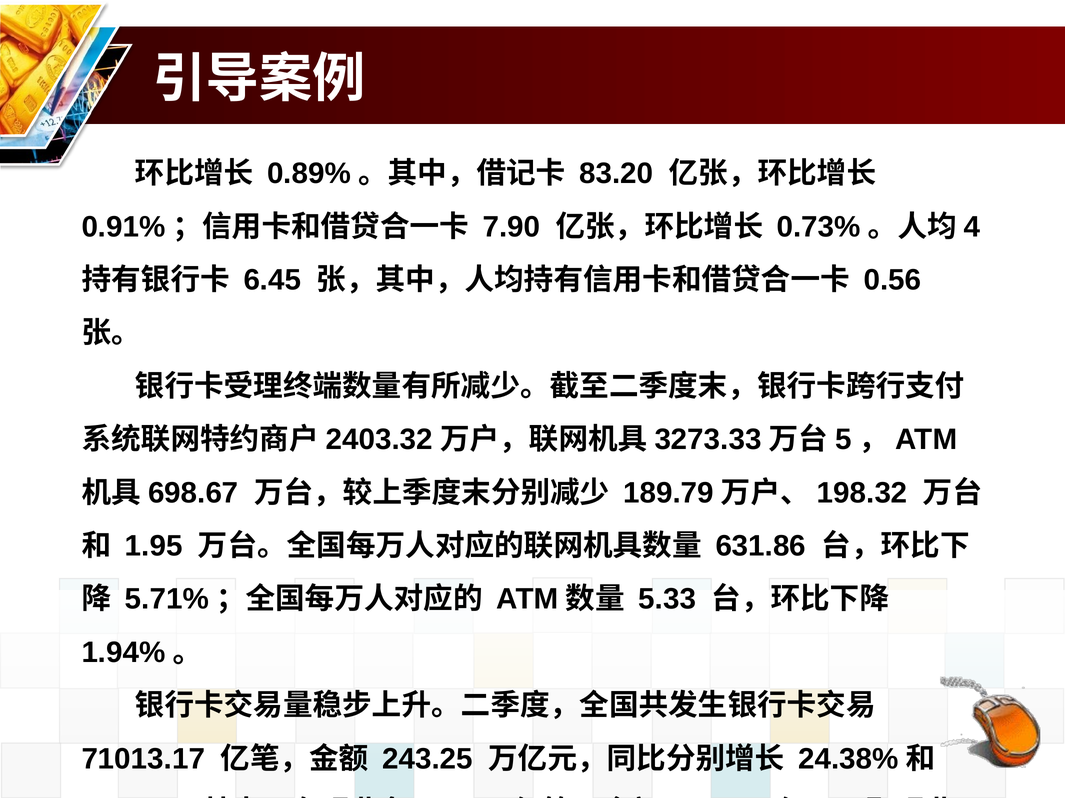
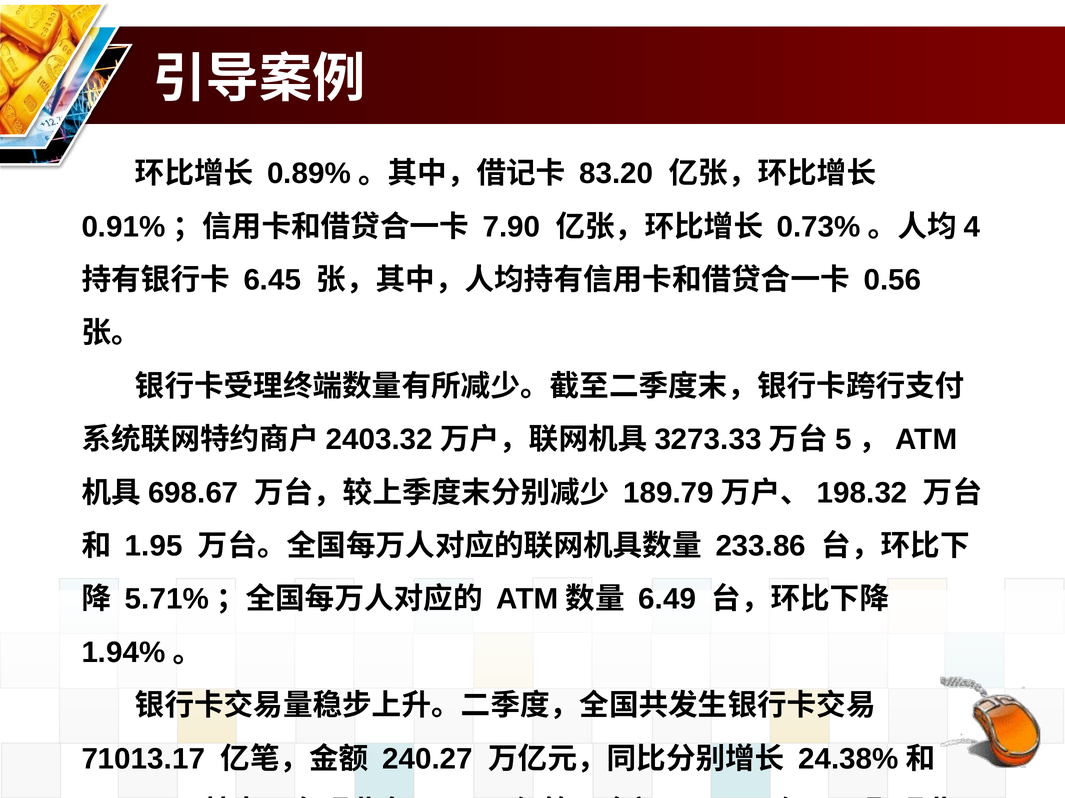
631.86: 631.86 -> 233.86
5.33: 5.33 -> 6.49
243.25: 243.25 -> 240.27
